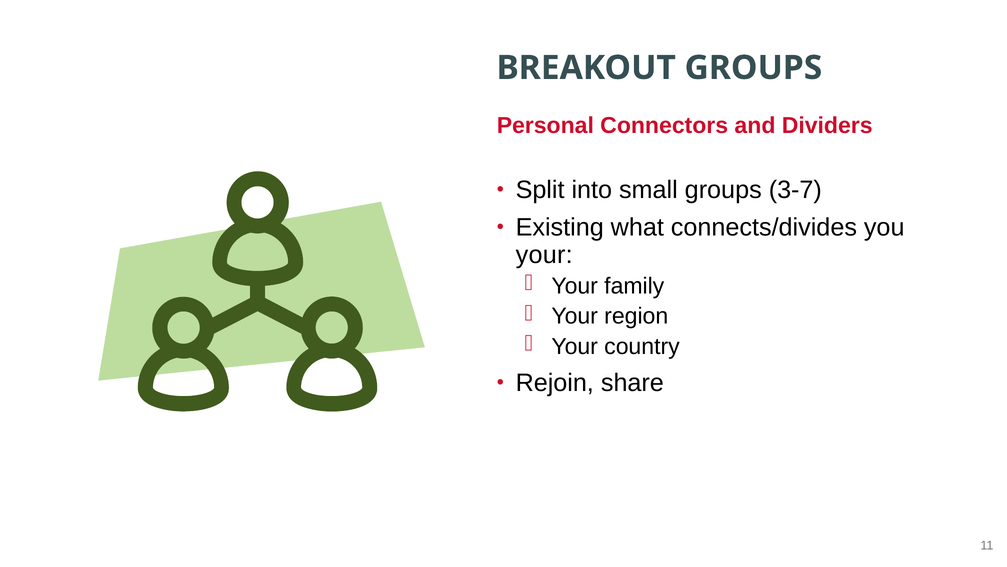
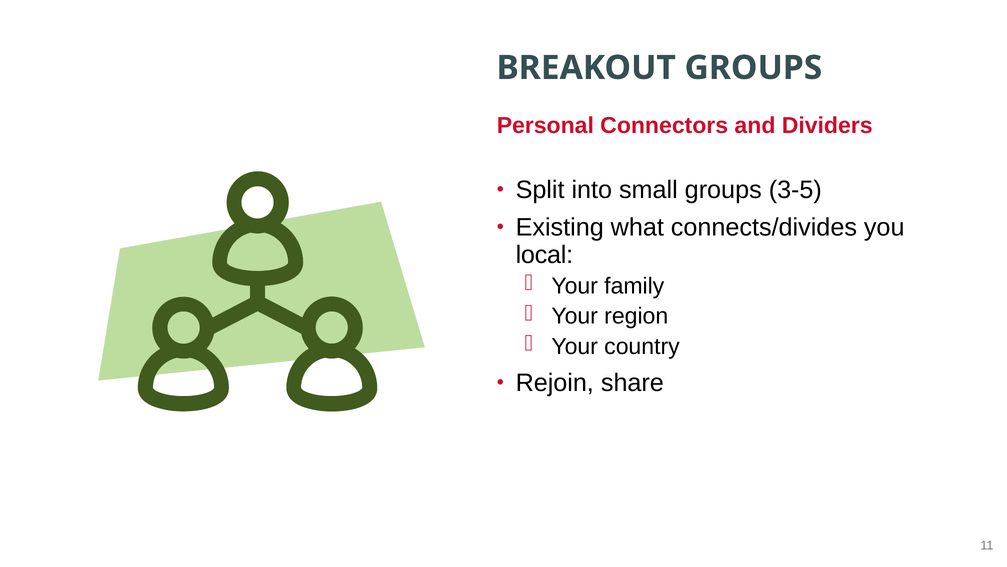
3-7: 3-7 -> 3-5
your at (544, 255): your -> local
